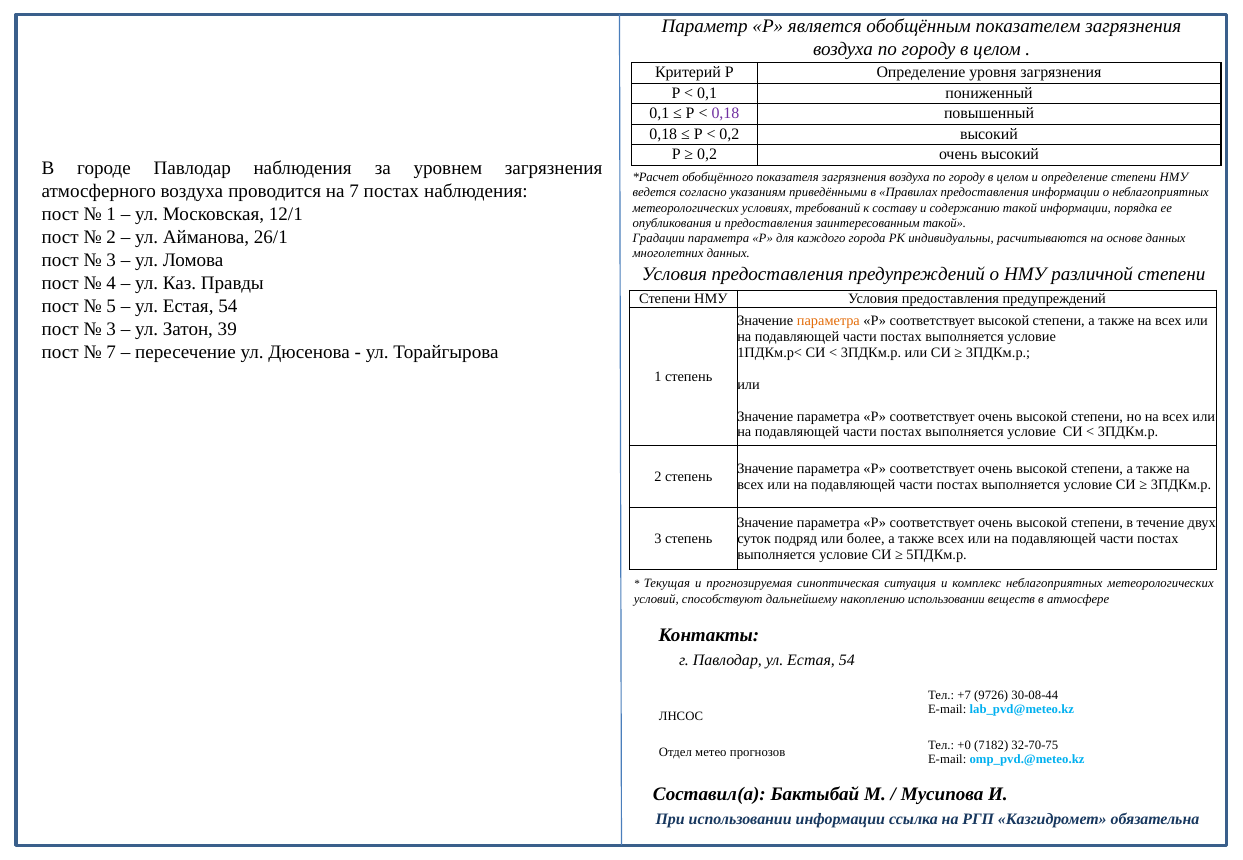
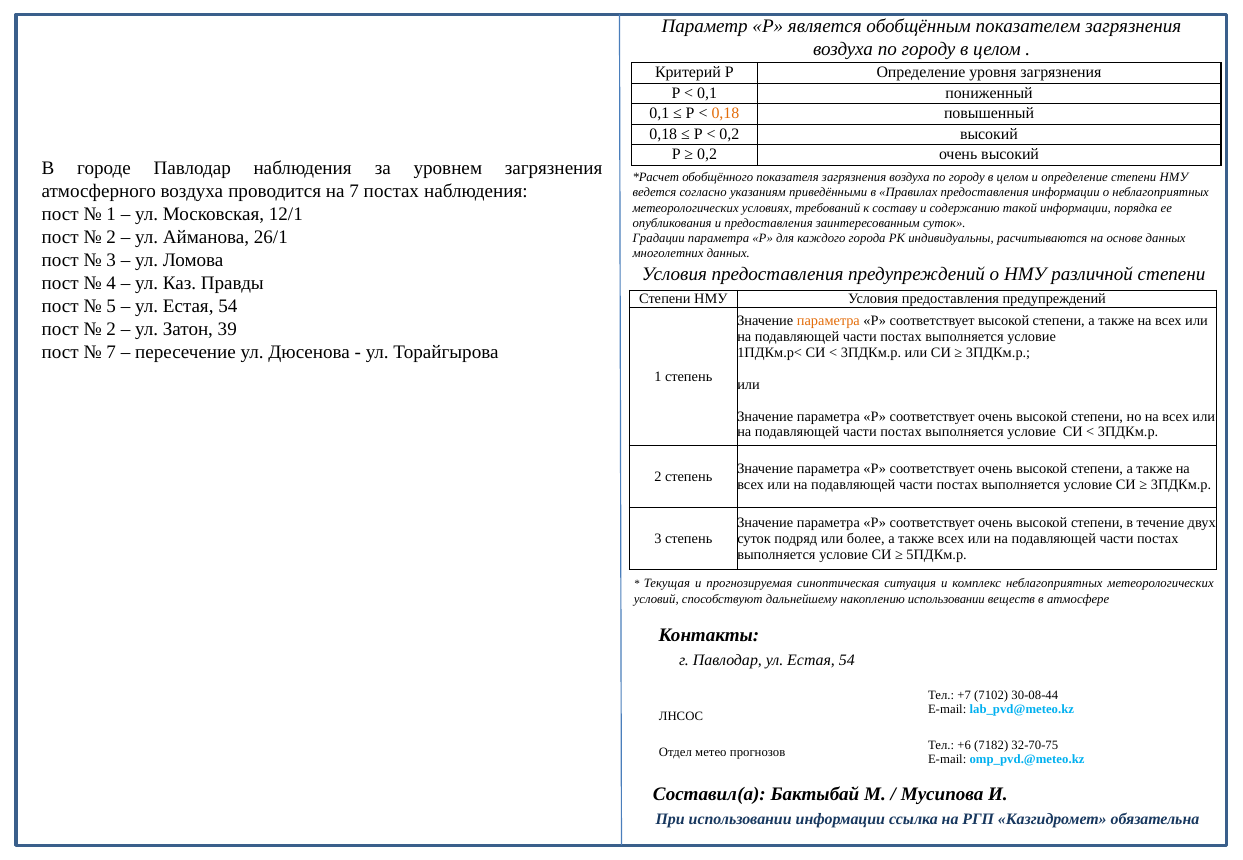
0,18 at (725, 114) colour: purple -> orange
заинтересованным такой: такой -> суток
3 at (111, 329): 3 -> 2
9726: 9726 -> 7102
+0: +0 -> +6
